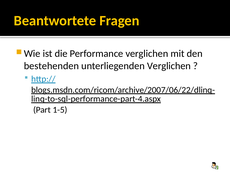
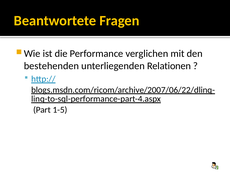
unterliegenden Verglichen: Verglichen -> Relationen
